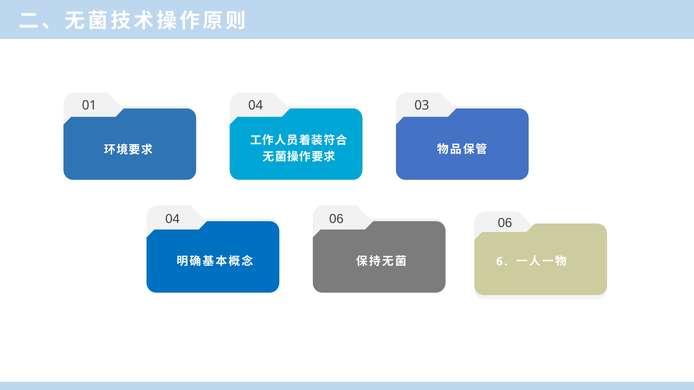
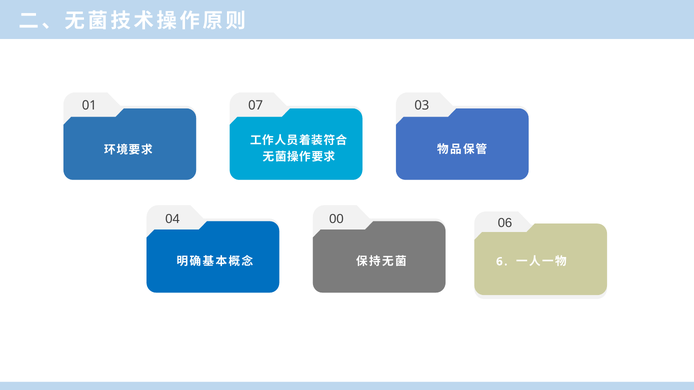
01 04: 04 -> 07
04 06: 06 -> 00
